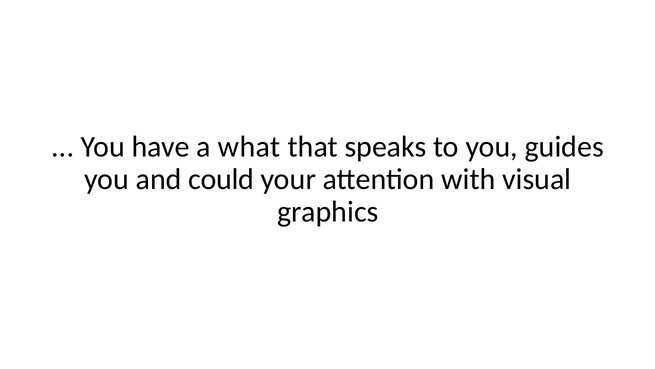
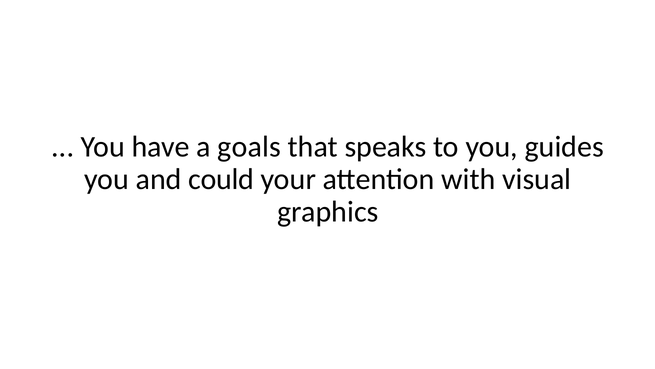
what: what -> goals
